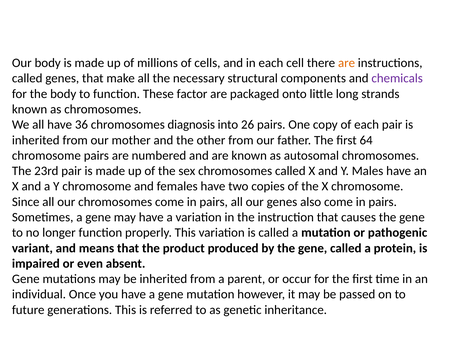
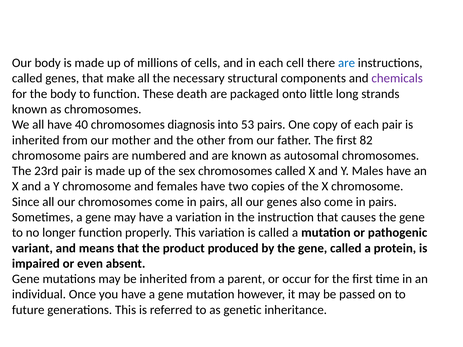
are at (347, 63) colour: orange -> blue
factor: factor -> death
36: 36 -> 40
26: 26 -> 53
64: 64 -> 82
